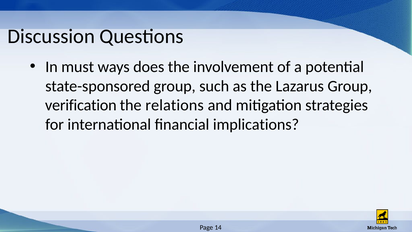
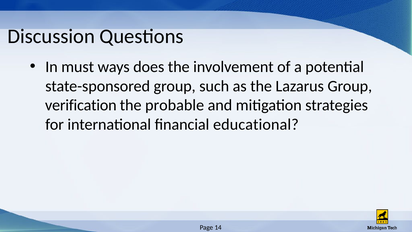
relations: relations -> probable
implications: implications -> educational
